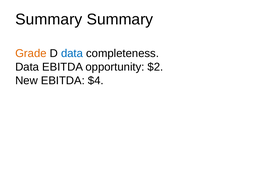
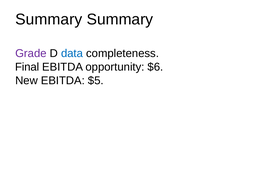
Grade colour: orange -> purple
Data at (27, 67): Data -> Final
$2: $2 -> $6
$4: $4 -> $5
